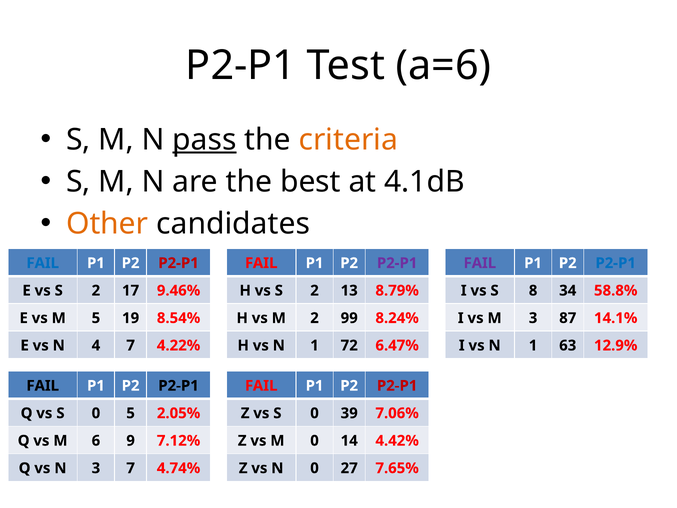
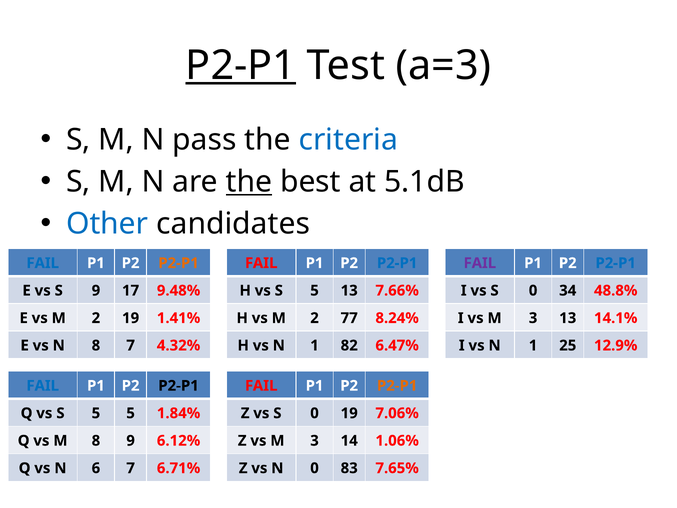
P2-P1 at (241, 66) underline: none -> present
a=6: a=6 -> a=3
pass underline: present -> none
criteria colour: orange -> blue
the at (249, 182) underline: none -> present
4.1dB: 4.1dB -> 5.1dB
Other colour: orange -> blue
P2-P1 at (179, 263) colour: red -> orange
P2-P1 at (397, 263) colour: purple -> blue
E vs S 2: 2 -> 9
9.46%: 9.46% -> 9.48%
H vs S 2: 2 -> 5
8.79%: 8.79% -> 7.66%
I vs S 8: 8 -> 0
58.8%: 58.8% -> 48.8%
E vs M 5: 5 -> 2
8.54%: 8.54% -> 1.41%
99: 99 -> 77
3 87: 87 -> 13
N 4: 4 -> 8
4.22%: 4.22% -> 4.32%
72: 72 -> 82
63: 63 -> 25
FAIL at (43, 386) colour: black -> blue
P2-P1 at (397, 386) colour: red -> orange
Q vs S 0: 0 -> 5
2.05%: 2.05% -> 1.84%
0 39: 39 -> 19
M 6: 6 -> 8
7.12%: 7.12% -> 6.12%
Z vs M 0: 0 -> 3
4.42%: 4.42% -> 1.06%
N 3: 3 -> 6
4.74%: 4.74% -> 6.71%
27: 27 -> 83
